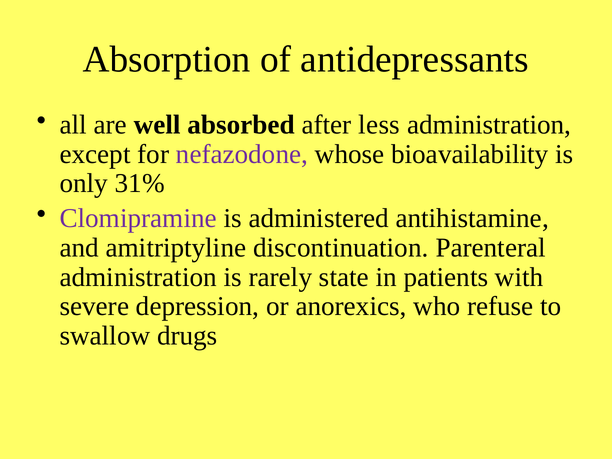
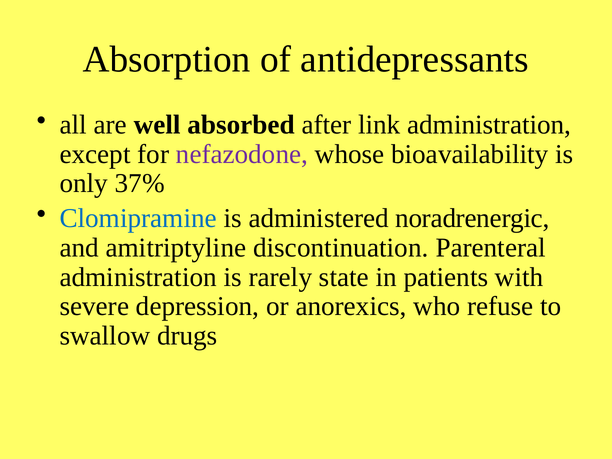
less: less -> link
31%: 31% -> 37%
Clomipramine colour: purple -> blue
antihistamine: antihistamine -> noradrenergic
